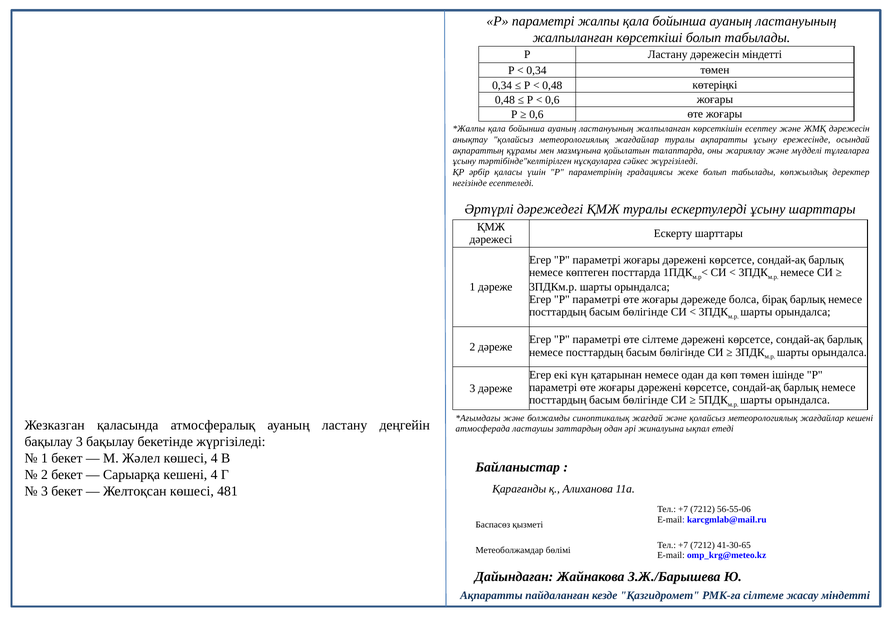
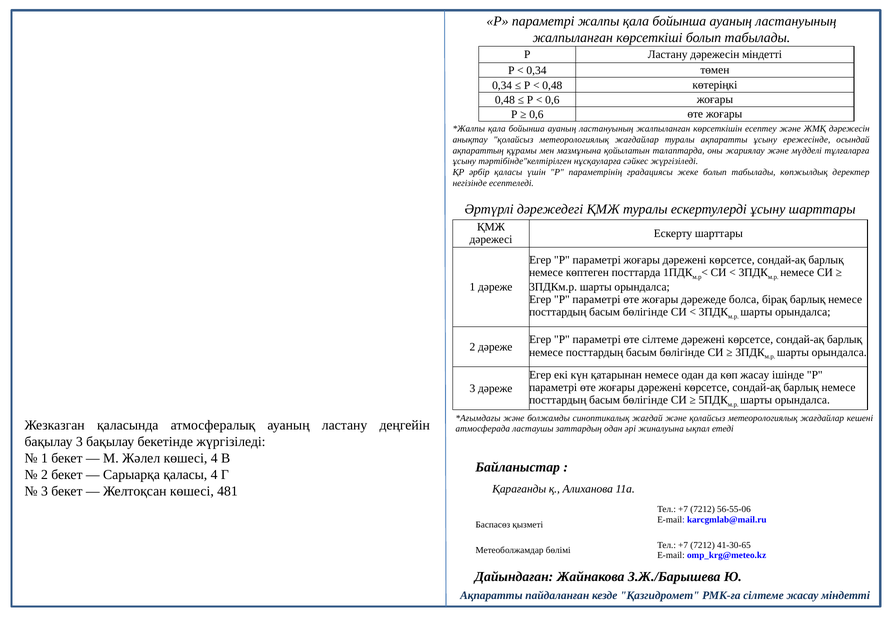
көп төмен: төмен -> жасау
Сарыарқа кешені: кешені -> қаласы
